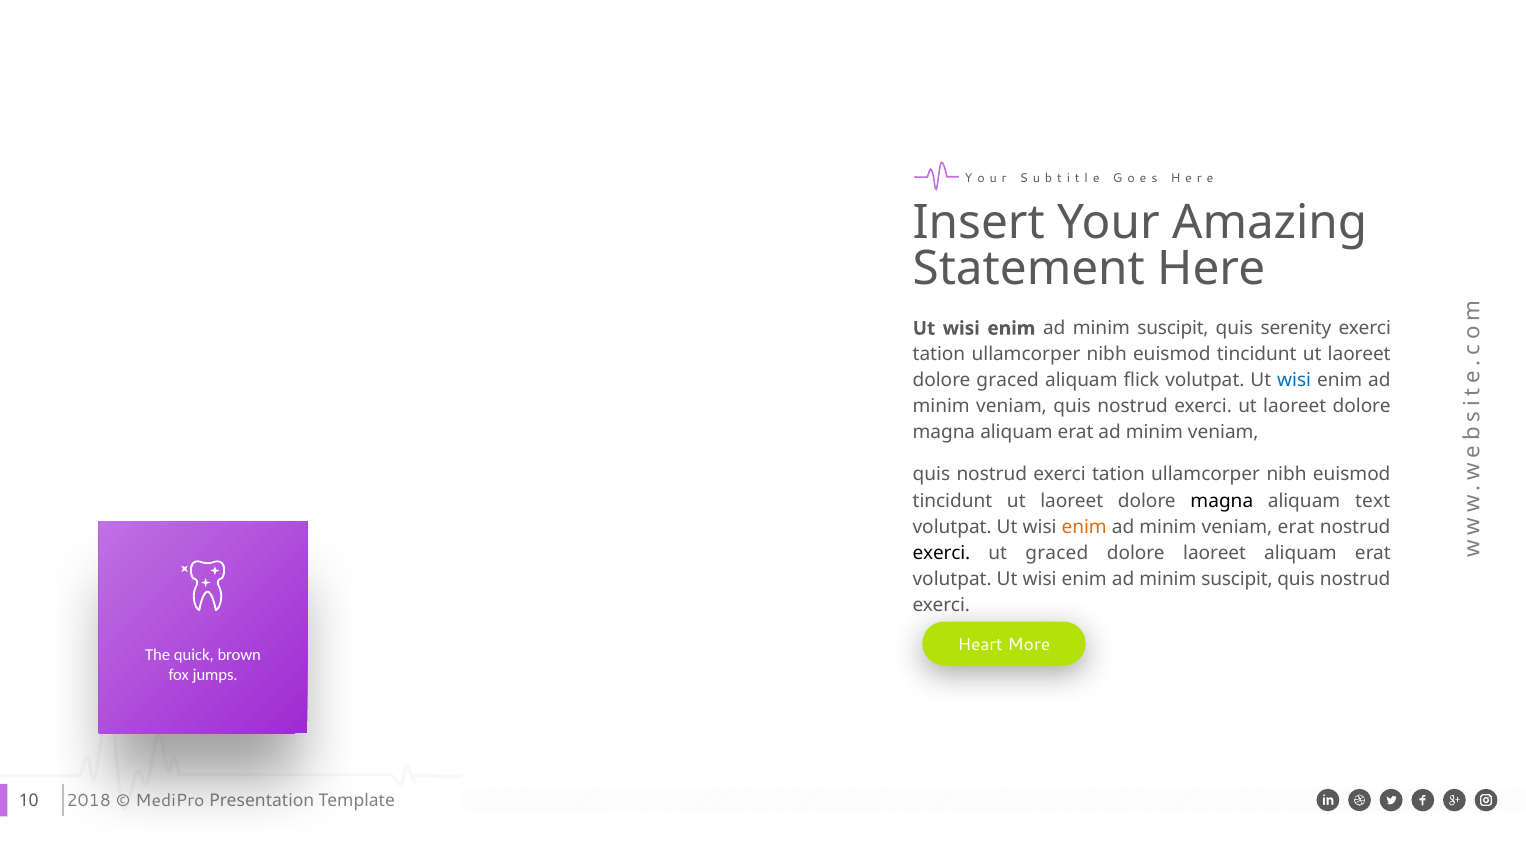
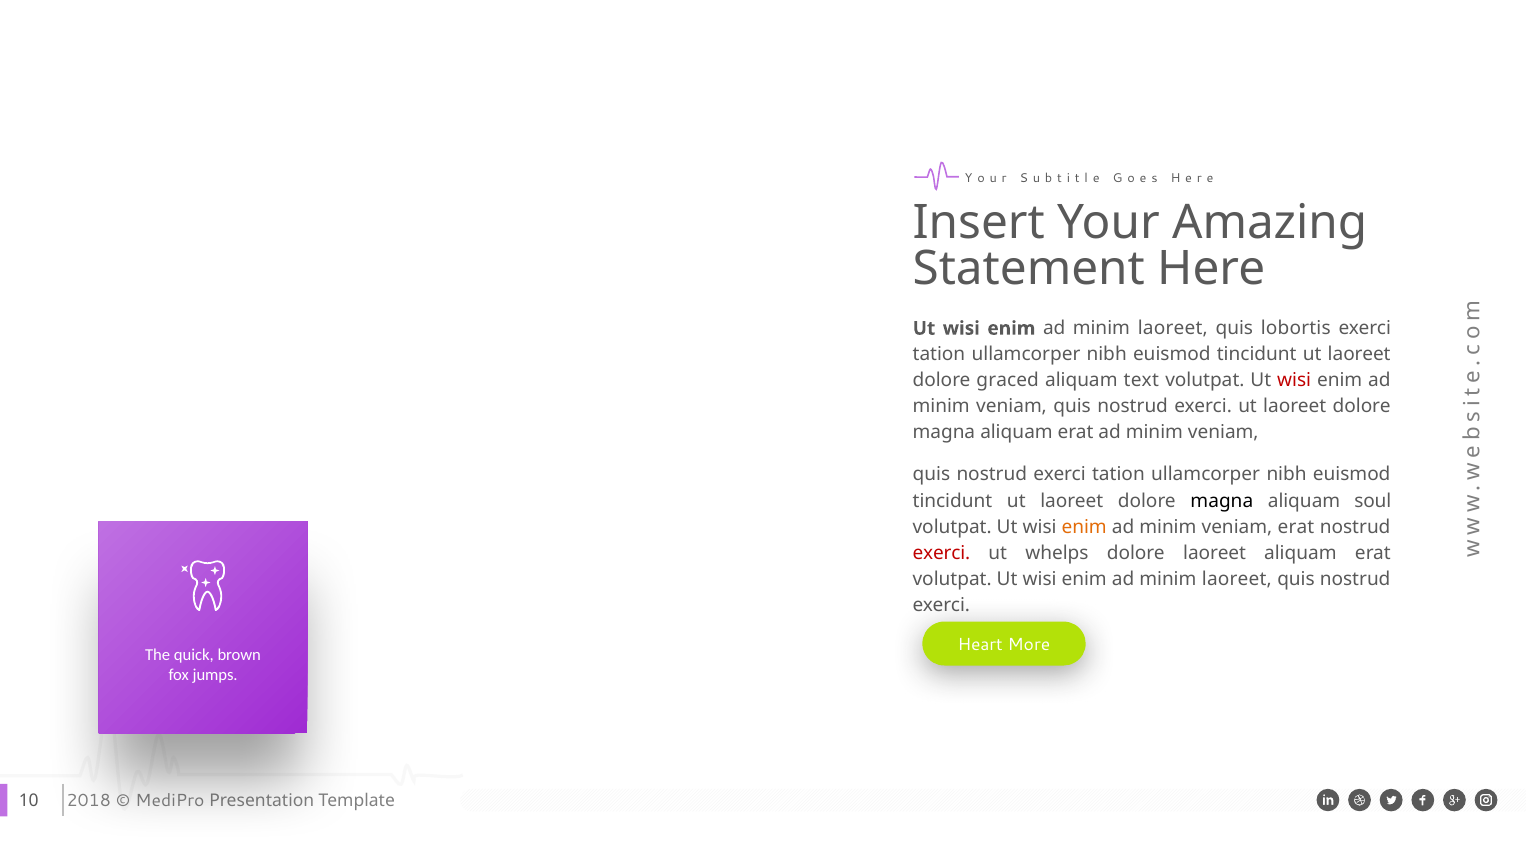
suscipit at (1173, 329): suscipit -> laoreet
serenity: serenity -> lobortis
aliquam flick: flick -> text
wisi at (1294, 381) colour: blue -> red
aliquam text: text -> soul
exerci at (941, 553) colour: black -> red
ut graced: graced -> whelps
suscipit at (1237, 579): suscipit -> laoreet
